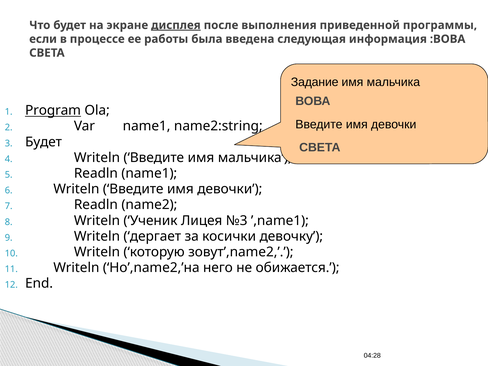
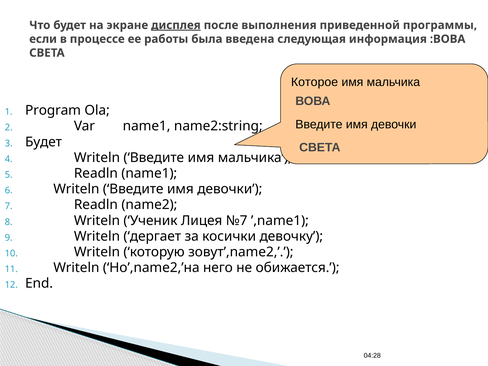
Задание: Задание -> Которое
Program underline: present -> none
№3: №3 -> №7
